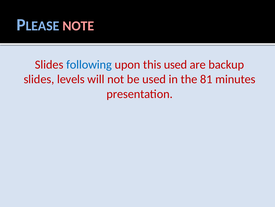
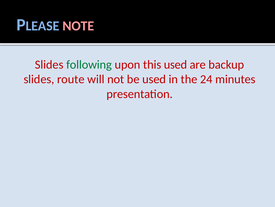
following colour: blue -> green
levels: levels -> route
81: 81 -> 24
